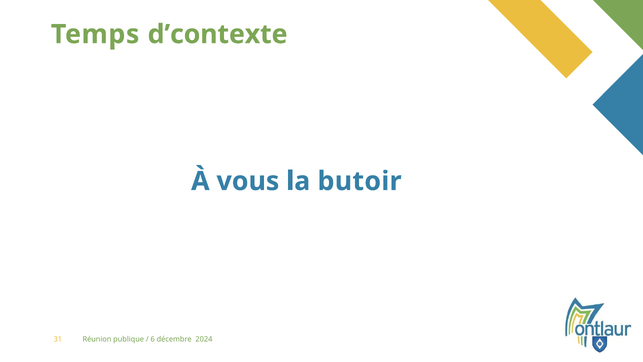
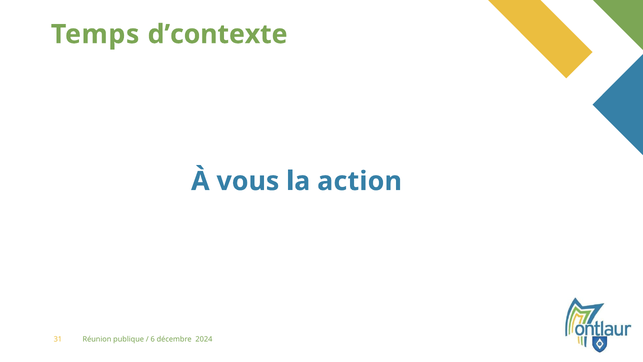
butoir: butoir -> action
